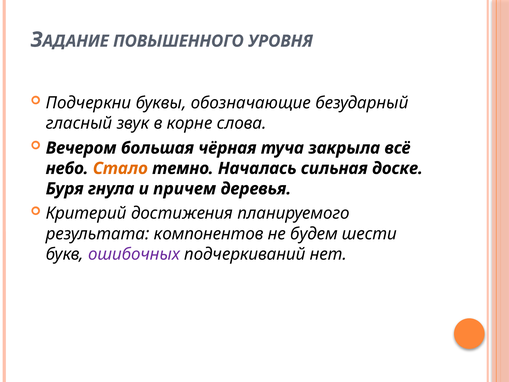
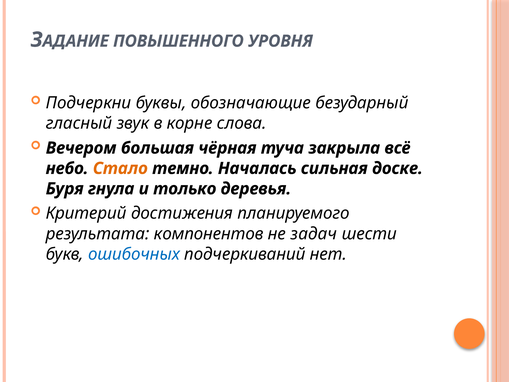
причем: причем -> только
будем: будем -> задач
ошибочных colour: purple -> blue
